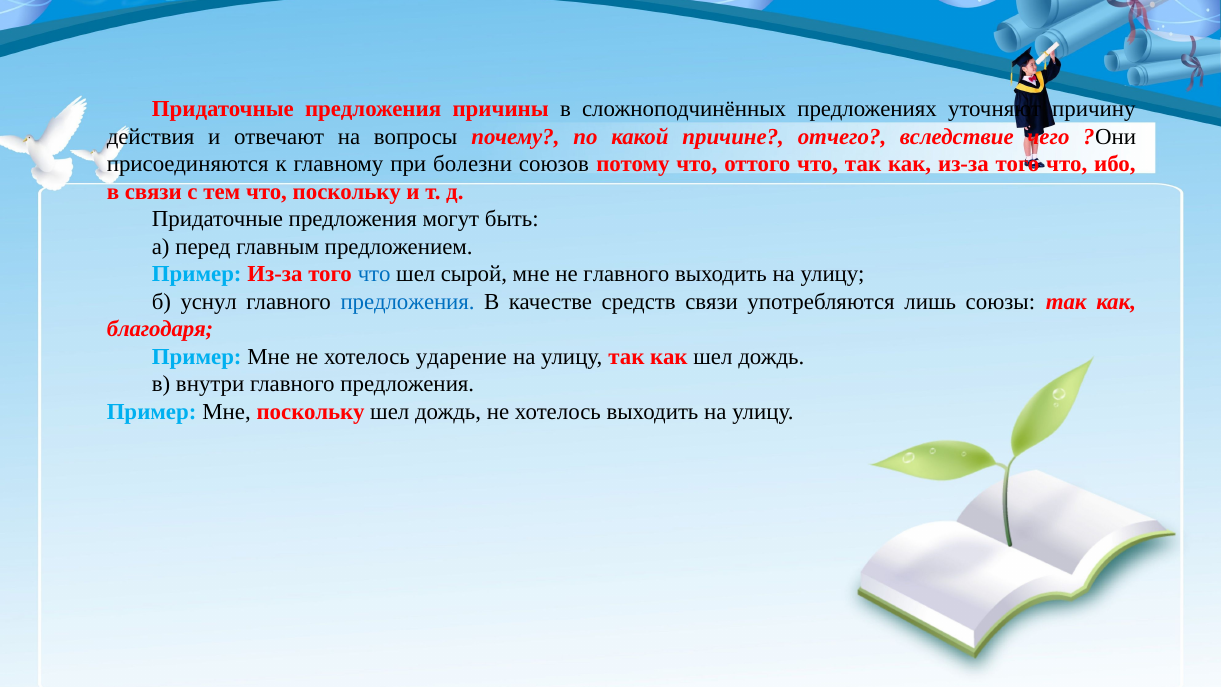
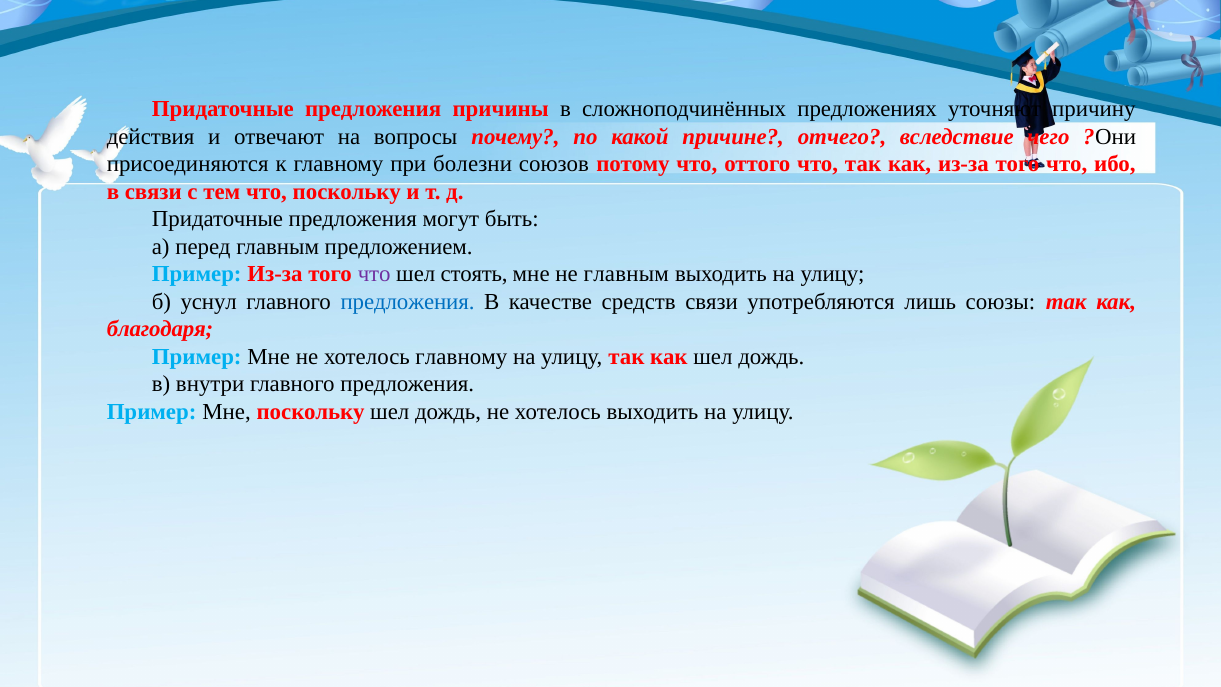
что at (374, 274) colour: blue -> purple
сырой: сырой -> стоять
не главного: главного -> главным
хотелось ударение: ударение -> главному
